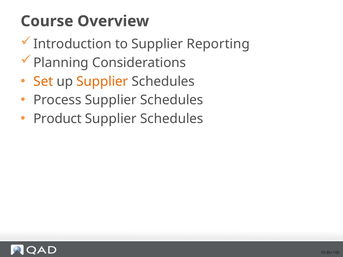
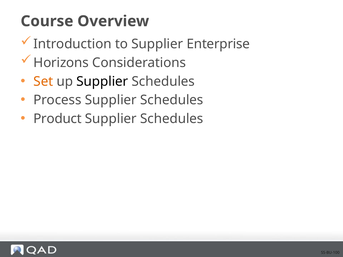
Reporting: Reporting -> Enterprise
Planning: Planning -> Horizons
Supplier at (102, 81) colour: orange -> black
